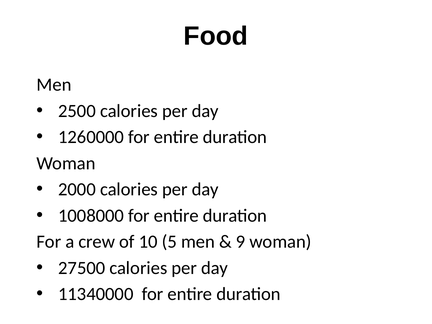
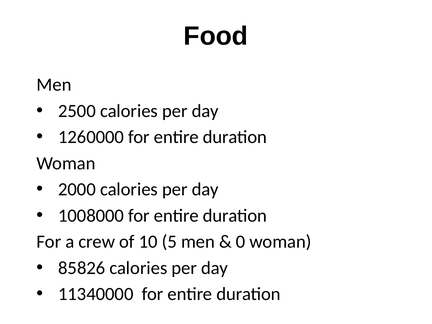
9: 9 -> 0
27500: 27500 -> 85826
